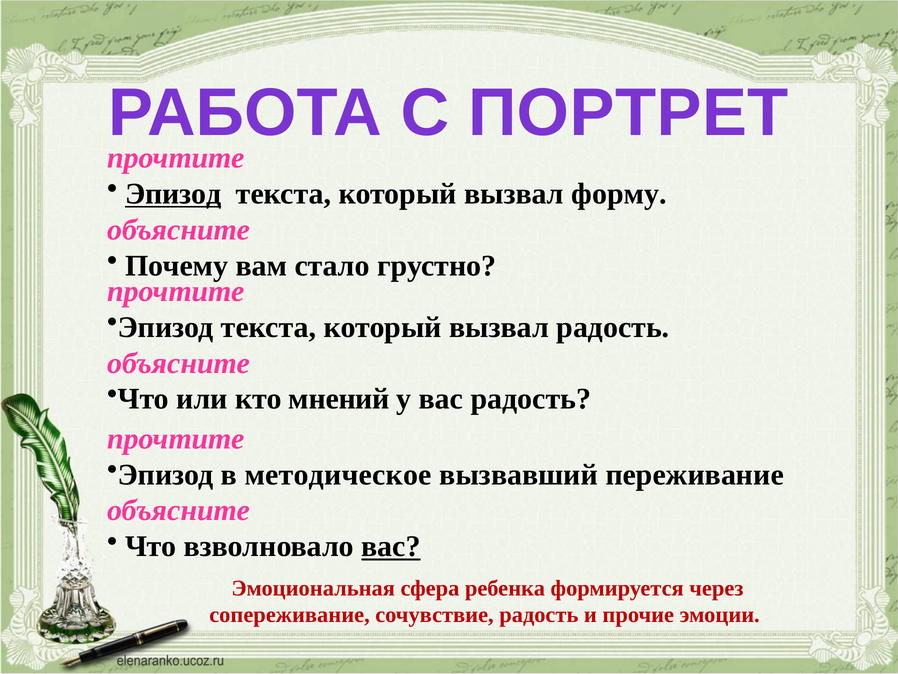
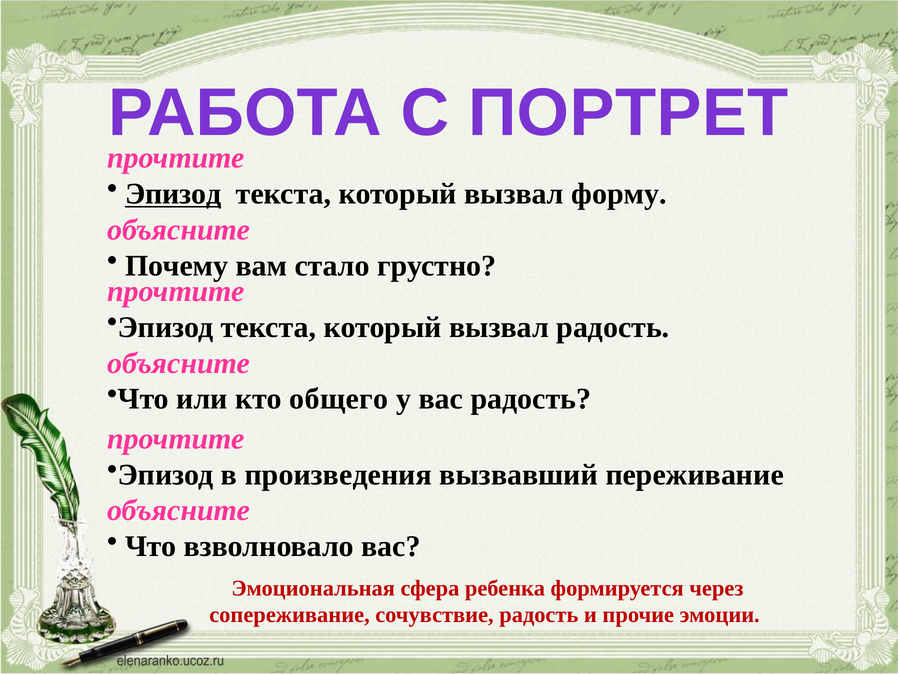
мнений: мнений -> общего
методическое: методическое -> произведения
вас at (391, 546) underline: present -> none
